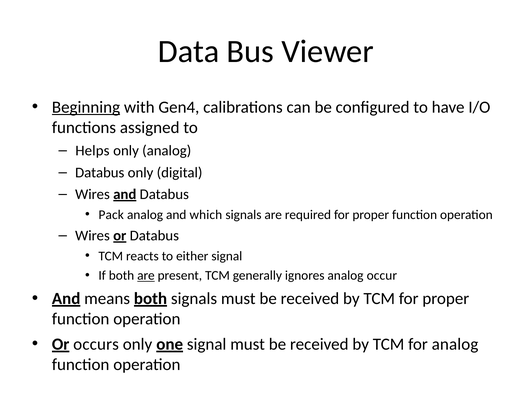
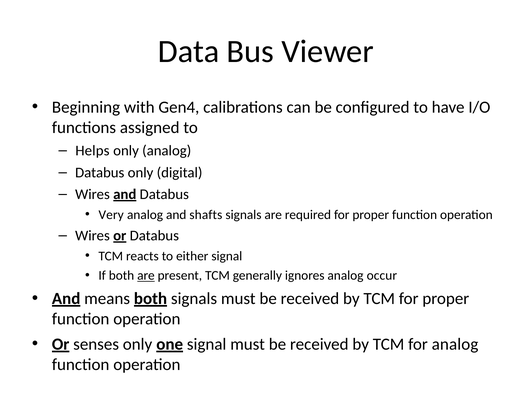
Beginning underline: present -> none
Pack: Pack -> Very
which: which -> shafts
occurs: occurs -> senses
